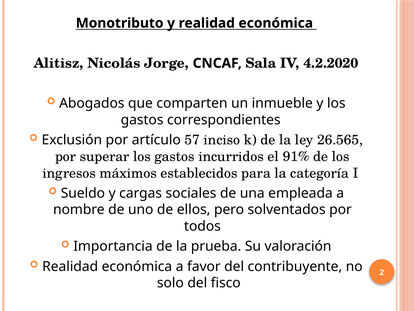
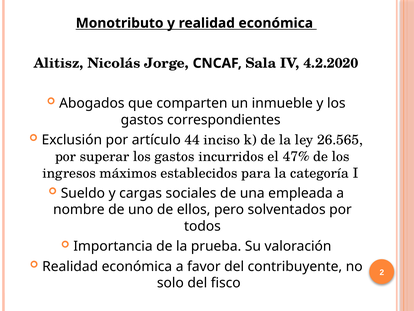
57: 57 -> 44
91%: 91% -> 47%
